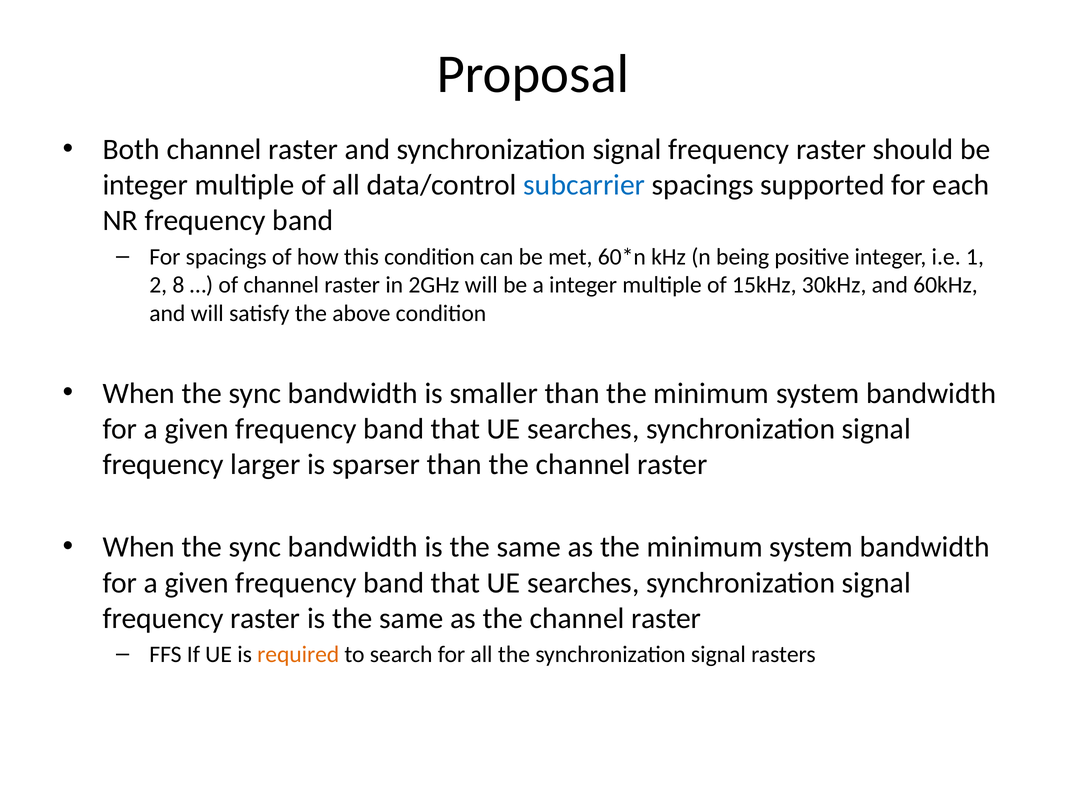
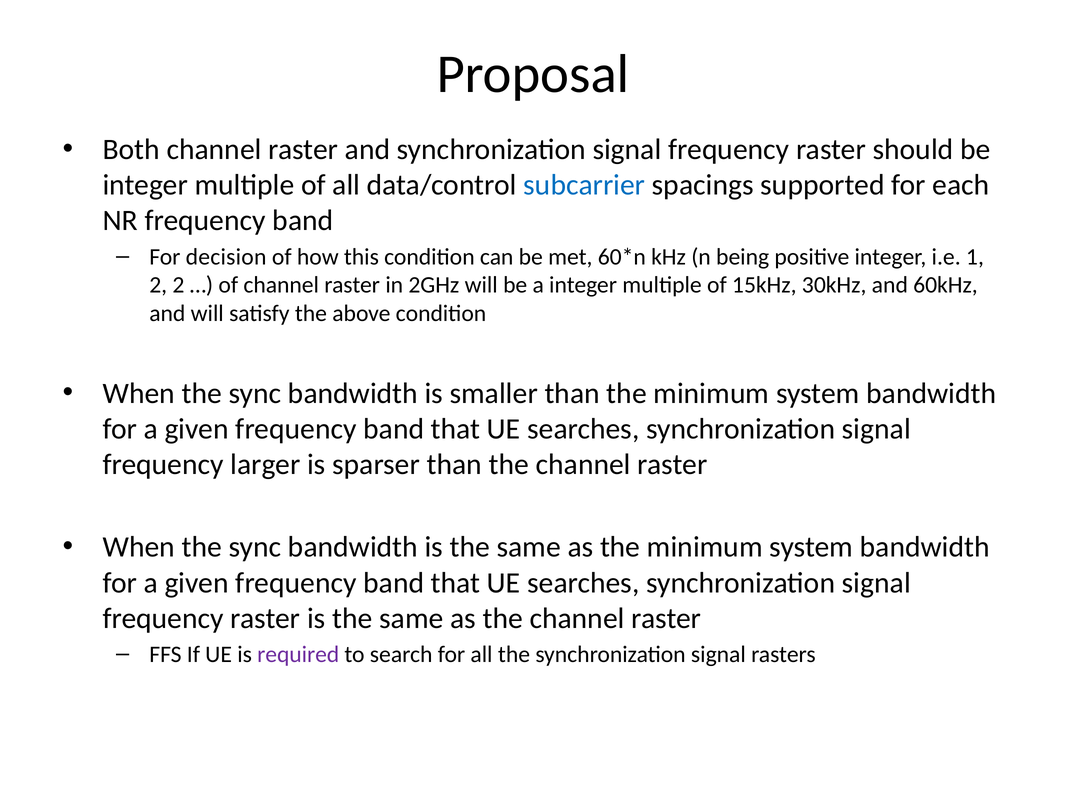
For spacings: spacings -> decision
2 8: 8 -> 2
required colour: orange -> purple
